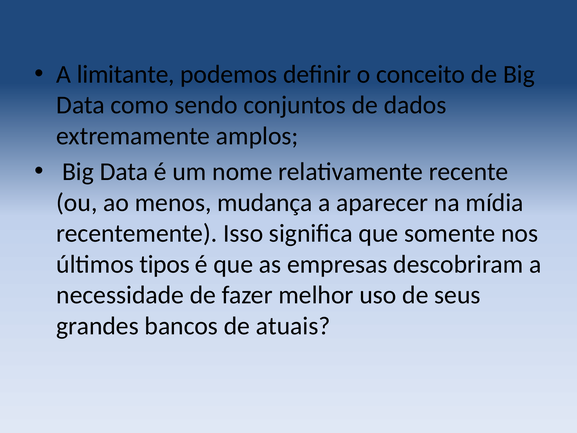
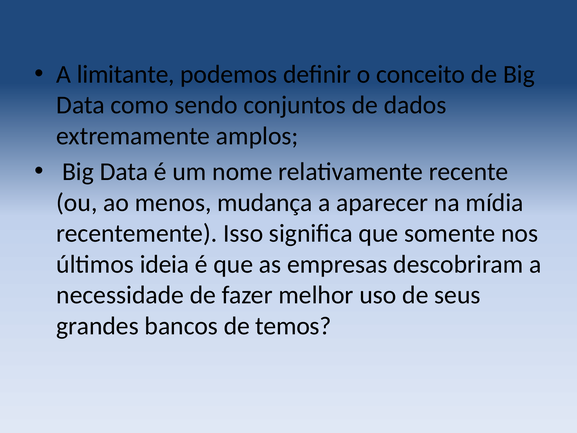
tipos: tipos -> ideia
atuais: atuais -> temos
